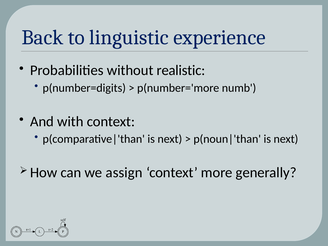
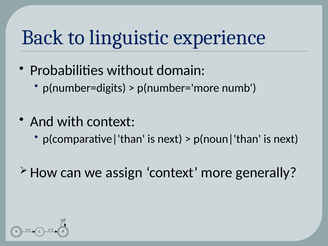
realistic: realistic -> domain
